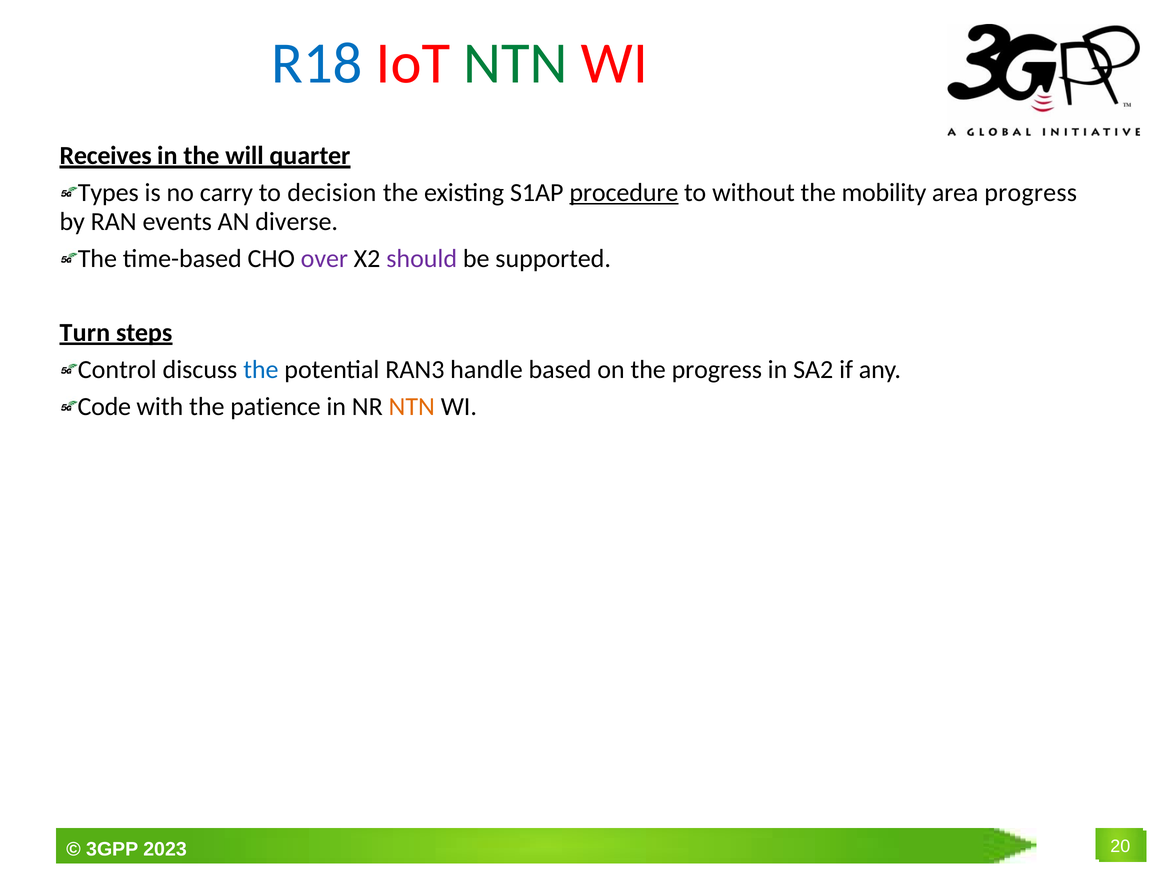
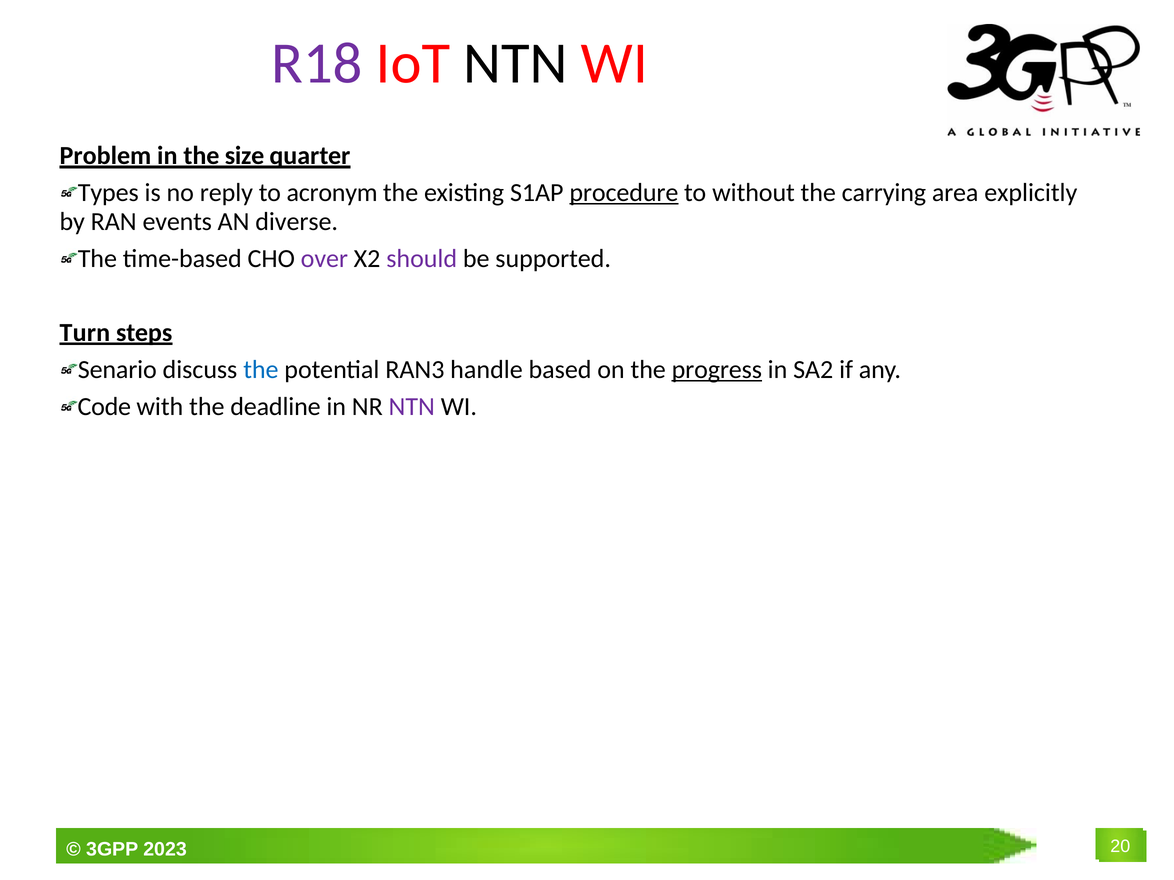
R18 colour: blue -> purple
NTN at (516, 63) colour: green -> black
Receives: Receives -> Problem
will: will -> size
carry: carry -> reply
decision: decision -> acronym
mobility: mobility -> carrying
area progress: progress -> explicitly
Control: Control -> Senario
progress at (717, 370) underline: none -> present
patience: patience -> deadline
NTN at (412, 407) colour: orange -> purple
